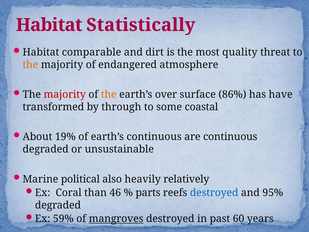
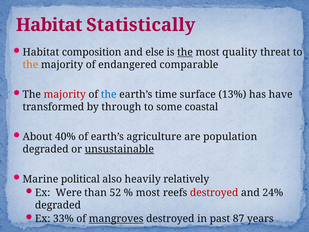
comparable: comparable -> composition
dirt: dirt -> else
the at (185, 52) underline: none -> present
atmosphere: atmosphere -> comparable
the at (109, 94) colour: orange -> blue
over: over -> time
86%: 86% -> 13%
19%: 19% -> 40%
earth’s continuous: continuous -> agriculture
are continuous: continuous -> population
unsustainable underline: none -> present
Coral: Coral -> Were
46: 46 -> 52
parts at (148, 193): parts -> most
destroyed at (214, 193) colour: blue -> red
95%: 95% -> 24%
59%: 59% -> 33%
60: 60 -> 87
